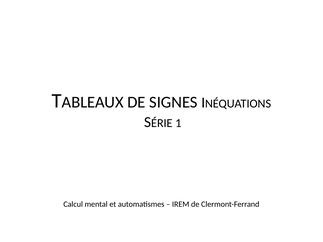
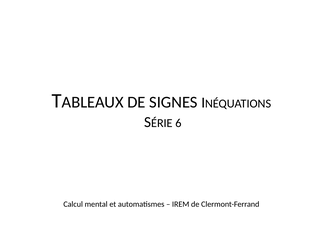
1: 1 -> 6
